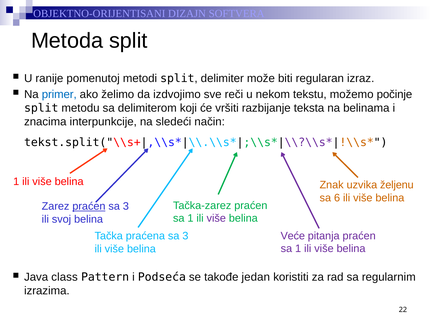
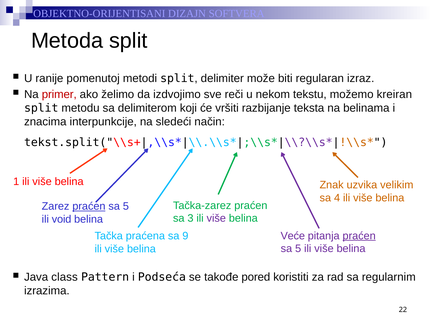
primer colour: blue -> red
počinje: počinje -> kreiran
željenu: željenu -> velikim
6: 6 -> 4
3 at (126, 207): 3 -> 5
1 at (190, 219): 1 -> 3
svoj: svoj -> void
praćen at (359, 236) underline: none -> present
praćena sa 3: 3 -> 9
1 at (298, 249): 1 -> 5
jedan: jedan -> pored
